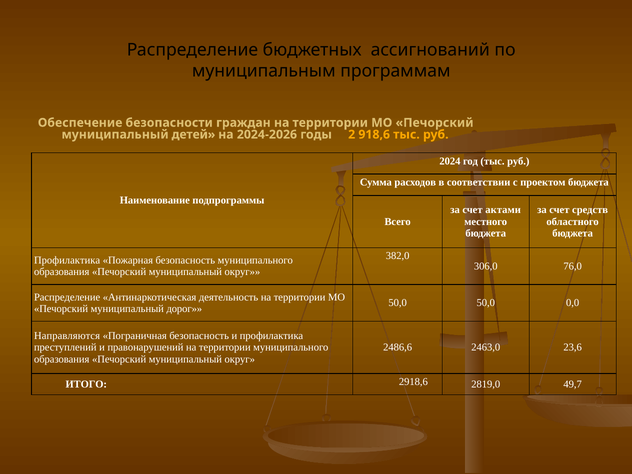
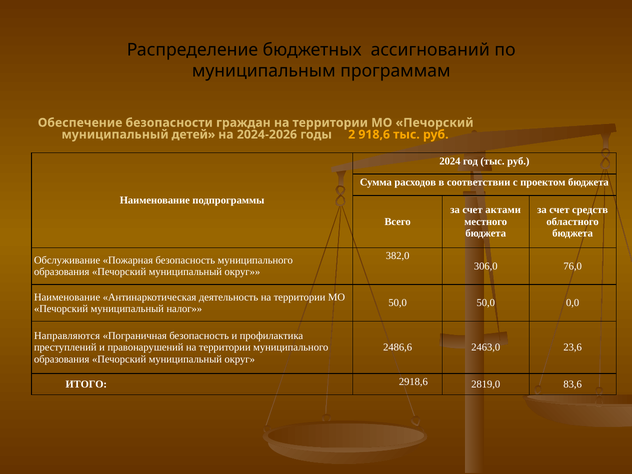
Профилактика at (67, 260): Профилактика -> Обслуживание
Распределение at (67, 297): Распределение -> Наименование
дорог: дорог -> налог
49,7: 49,7 -> 83,6
